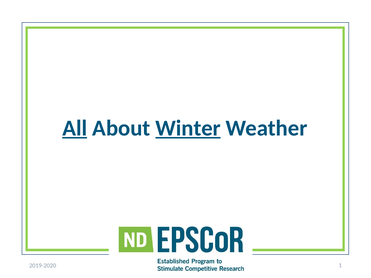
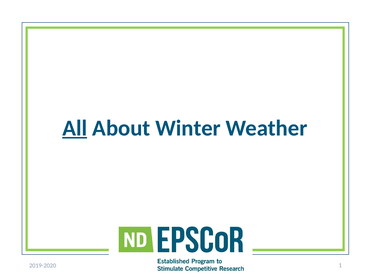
Winter underline: present -> none
